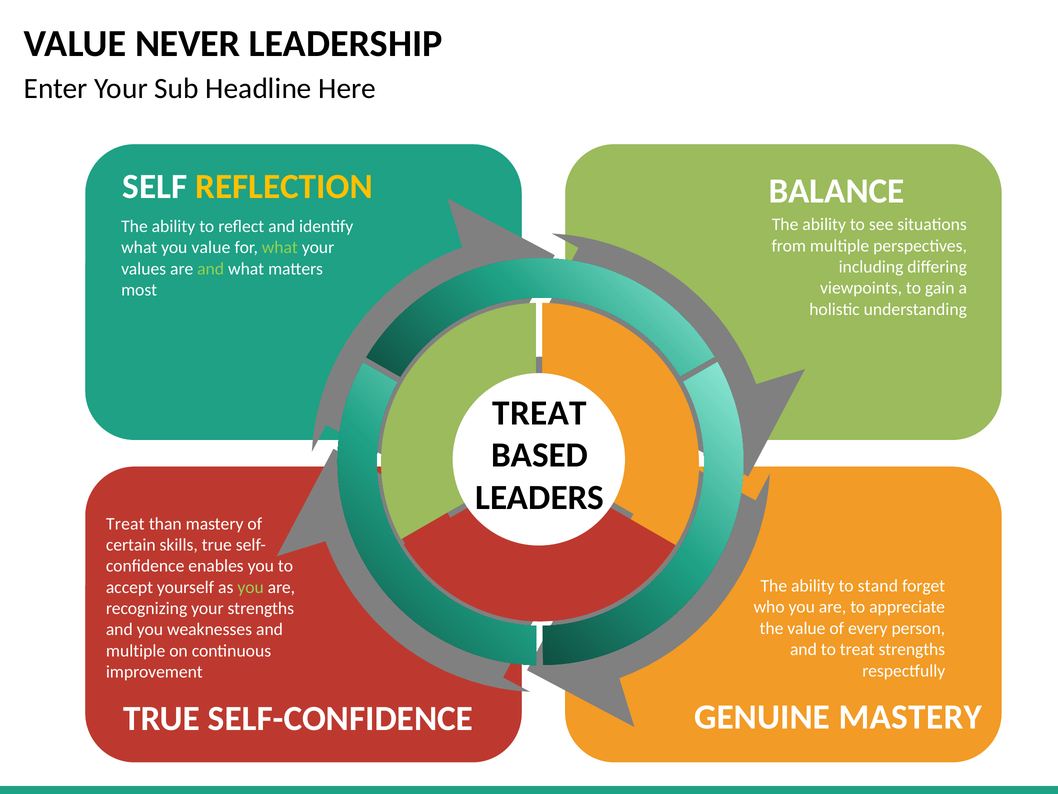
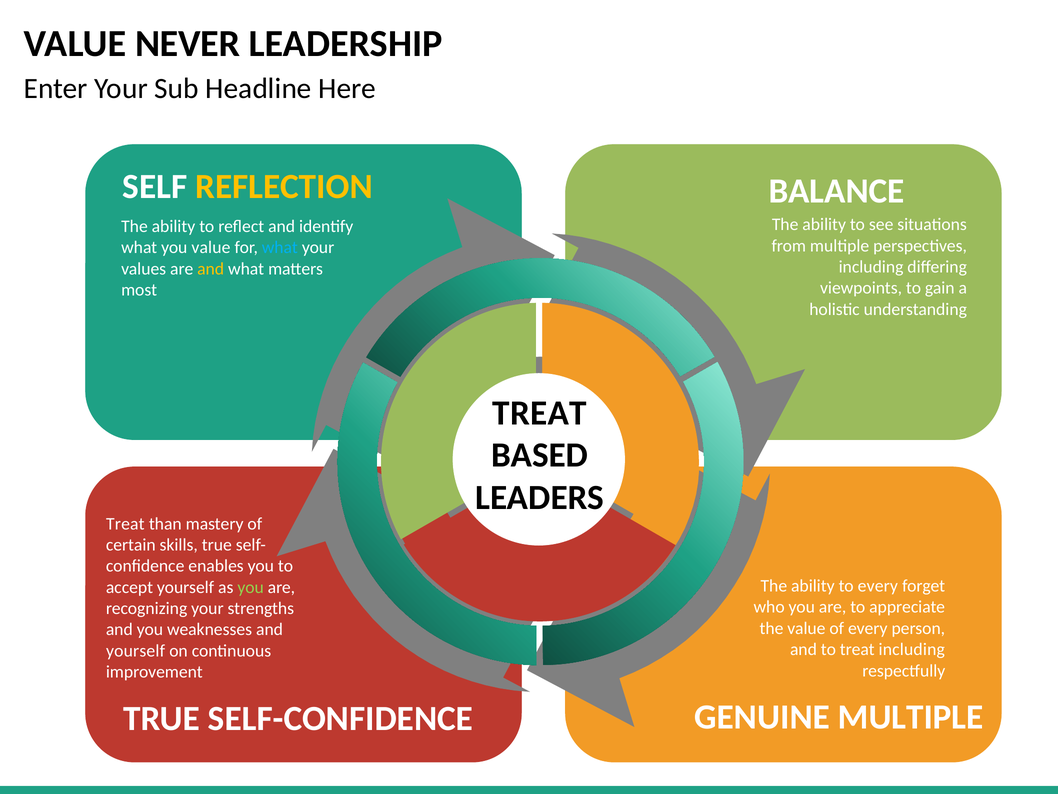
what at (280, 247) colour: light green -> light blue
and at (211, 269) colour: light green -> yellow
to stand: stand -> every
treat strengths: strengths -> including
multiple at (136, 650): multiple -> yourself
GENUINE MASTERY: MASTERY -> MULTIPLE
